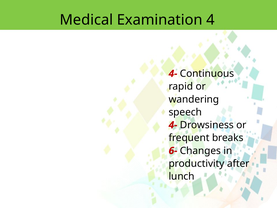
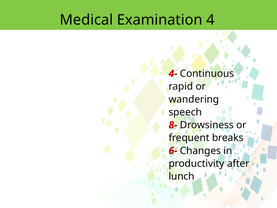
4- at (173, 125): 4- -> 8-
